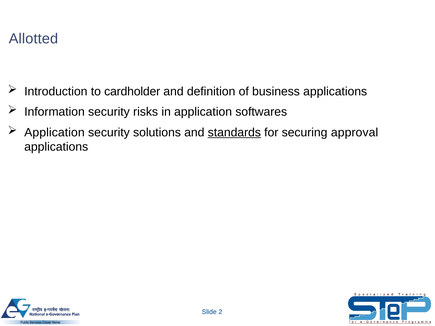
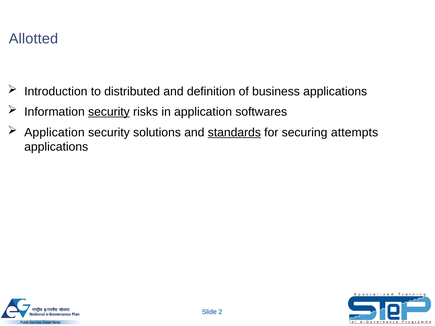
cardholder: cardholder -> distributed
security at (109, 112) underline: none -> present
approval: approval -> attempts
